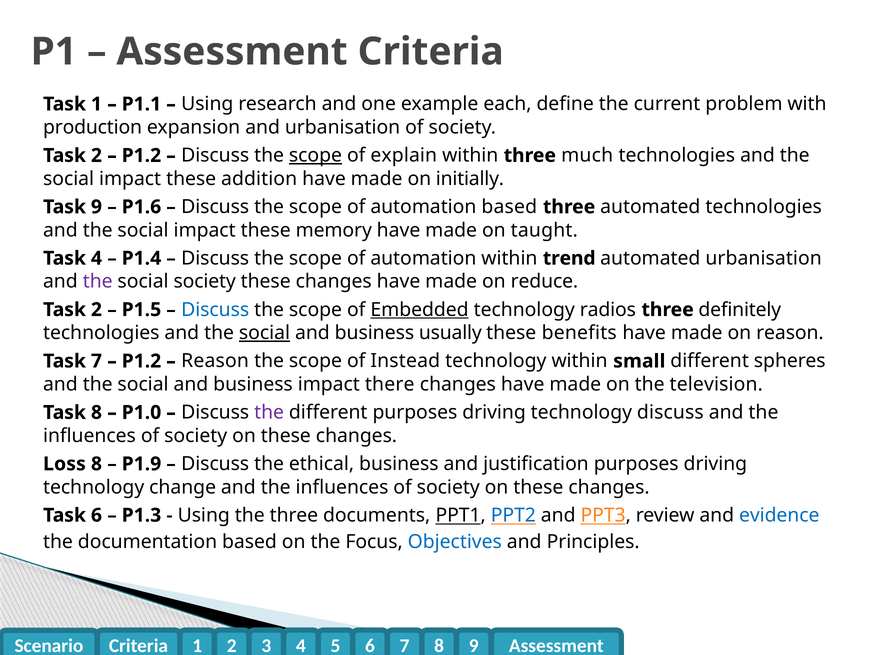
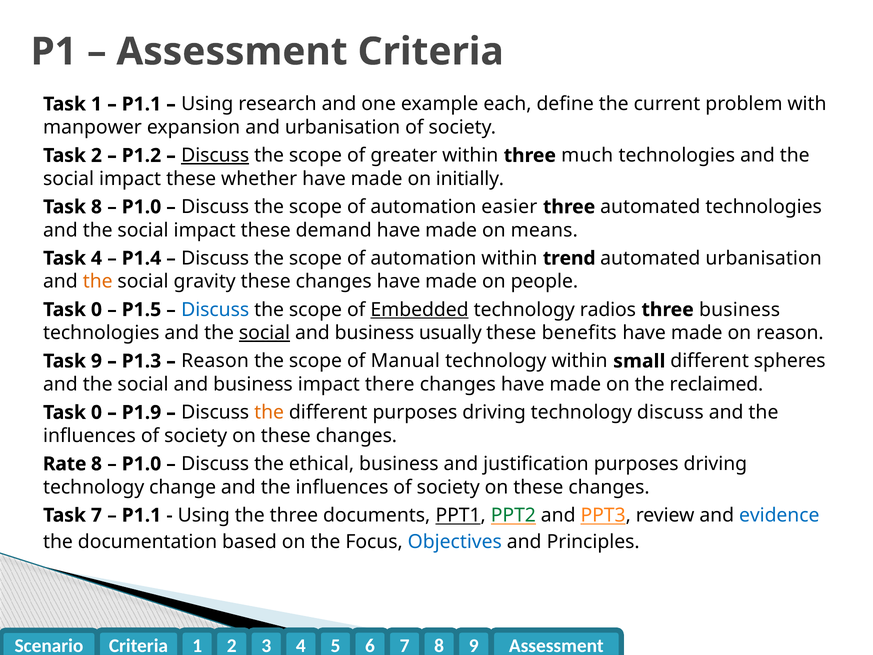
production: production -> manpower
Discuss at (215, 155) underline: none -> present
scope at (315, 155) underline: present -> none
explain: explain -> greater
addition: addition -> whether
Task 9: 9 -> 8
P1.6 at (141, 207): P1.6 -> P1.0
automation based: based -> easier
memory: memory -> demand
taught: taught -> means
the at (98, 281) colour: purple -> orange
social society: society -> gravity
reduce: reduce -> people
2 at (96, 310): 2 -> 0
three definitely: definitely -> business
Task 7: 7 -> 9
P1.2 at (141, 361): P1.2 -> P1.3
Instead: Instead -> Manual
television: television -> reclaimed
8 at (96, 412): 8 -> 0
P1.0: P1.0 -> P1.9
the at (269, 412) colour: purple -> orange
Loss: Loss -> Rate
P1.9 at (141, 464): P1.9 -> P1.0
Task 6: 6 -> 7
P1.3 at (141, 515): P1.3 -> P1.1
PPT2 colour: blue -> green
